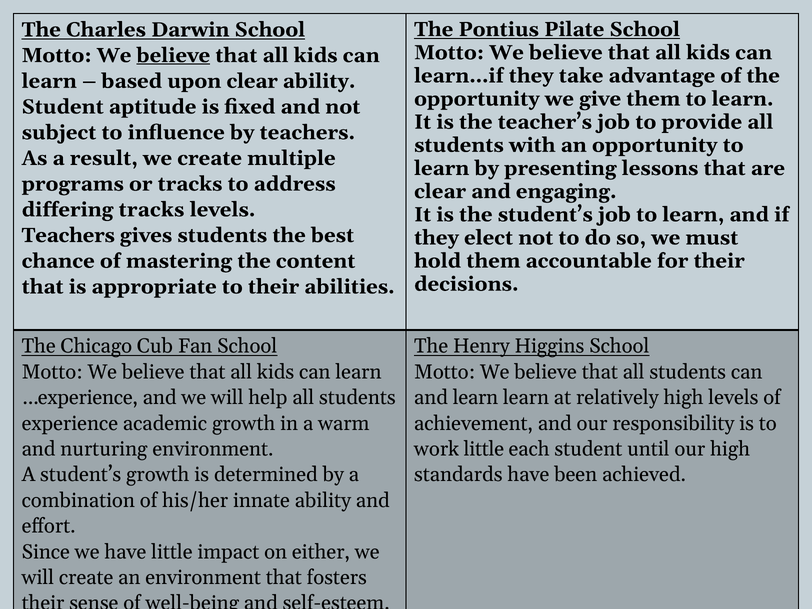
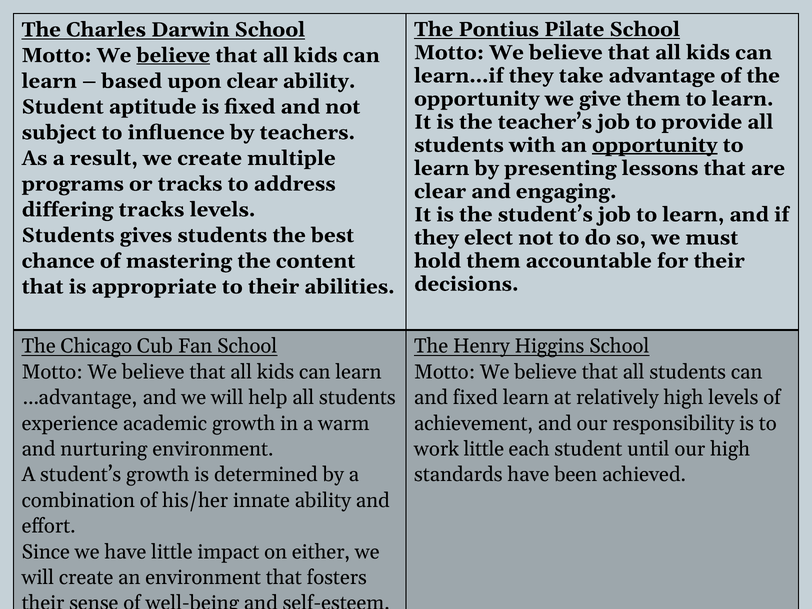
opportunity at (655, 145) underline: none -> present
Teachers at (68, 235): Teachers -> Students
…experience: …experience -> …advantage
and learn: learn -> fixed
